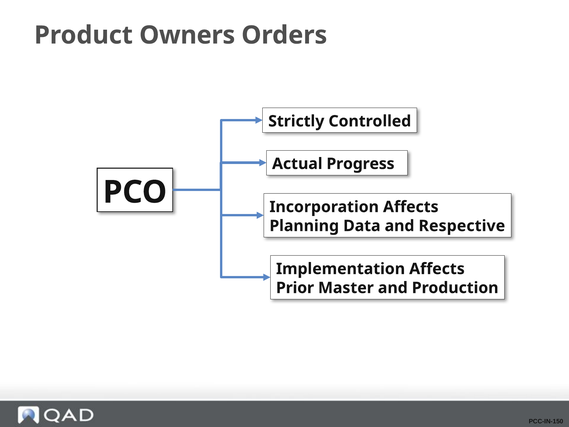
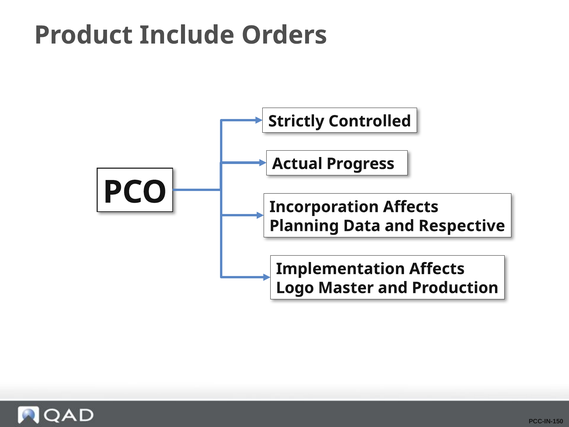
Owners: Owners -> Include
Prior: Prior -> Logo
